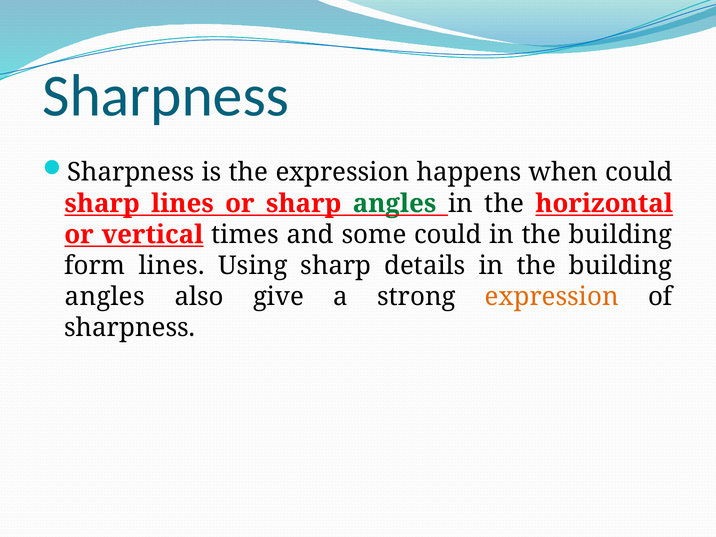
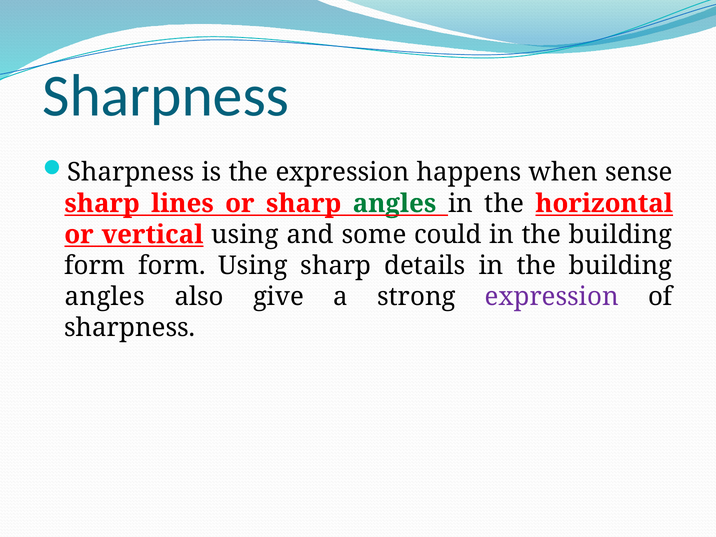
when could: could -> sense
vertical times: times -> using
form lines: lines -> form
expression at (552, 297) colour: orange -> purple
